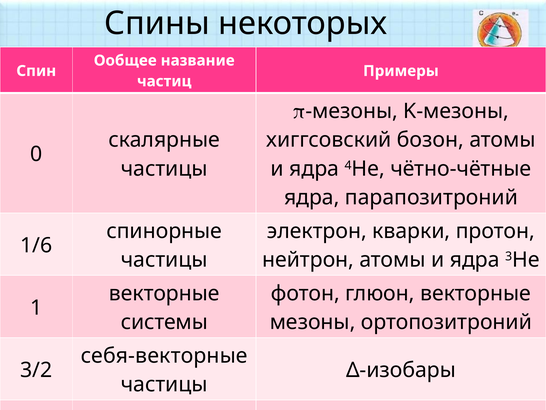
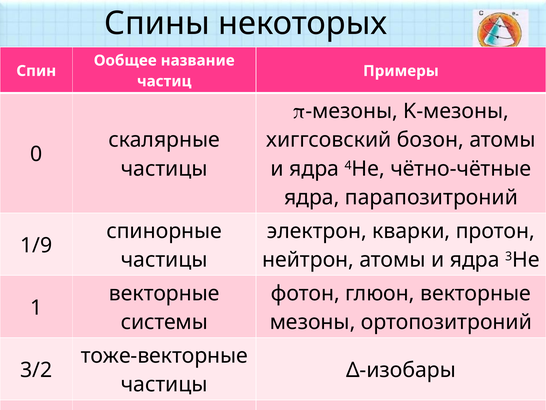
1/6: 1/6 -> 1/9
себя-векторные: себя-векторные -> тоже-векторные
